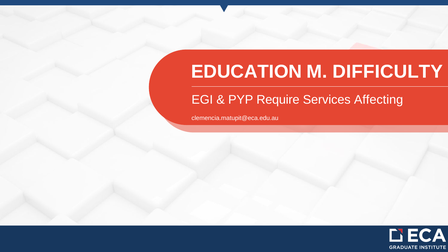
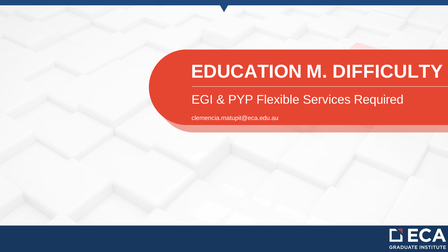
Require: Require -> Flexible
Affecting: Affecting -> Required
